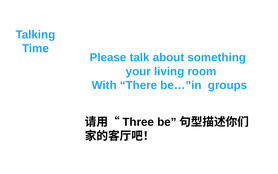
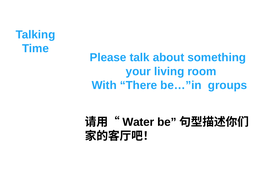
Three: Three -> Water
